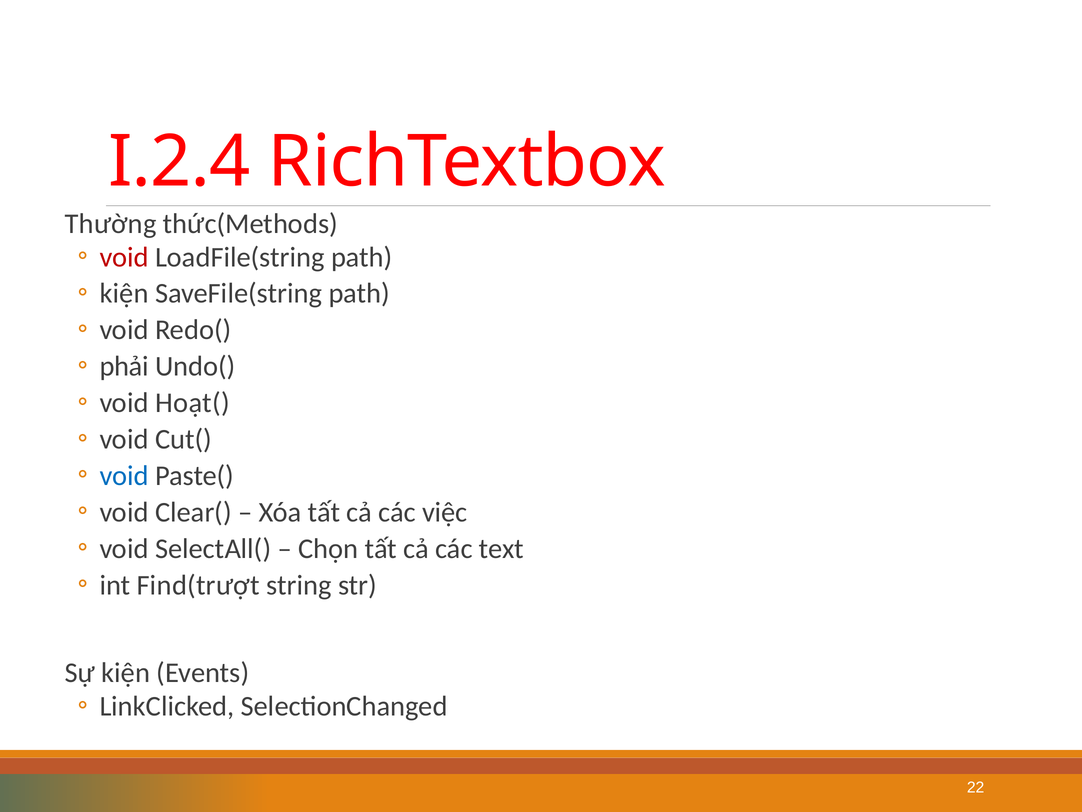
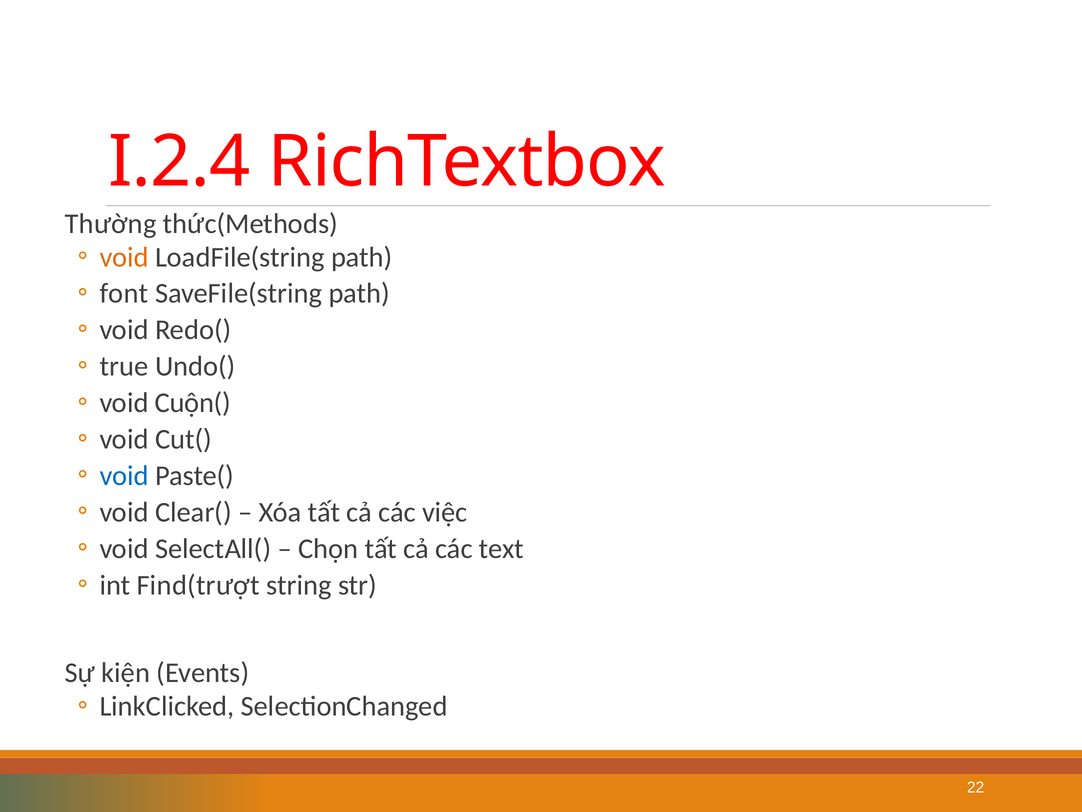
void at (124, 257) colour: red -> orange
kiện at (124, 293): kiện -> font
phải: phải -> true
Hoạt(: Hoạt( -> Cuộn(
